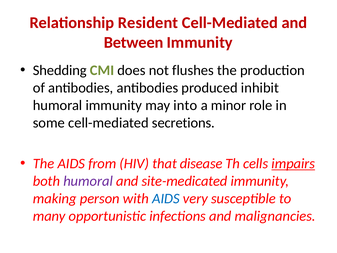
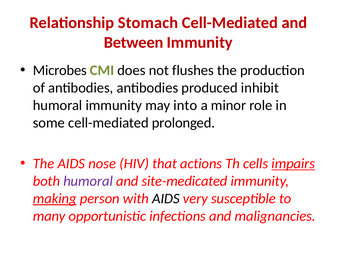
Resident: Resident -> Stomach
Shedding: Shedding -> Microbes
secretions: secretions -> prolonged
from: from -> nose
disease: disease -> actions
making underline: none -> present
AIDS at (166, 198) colour: blue -> black
